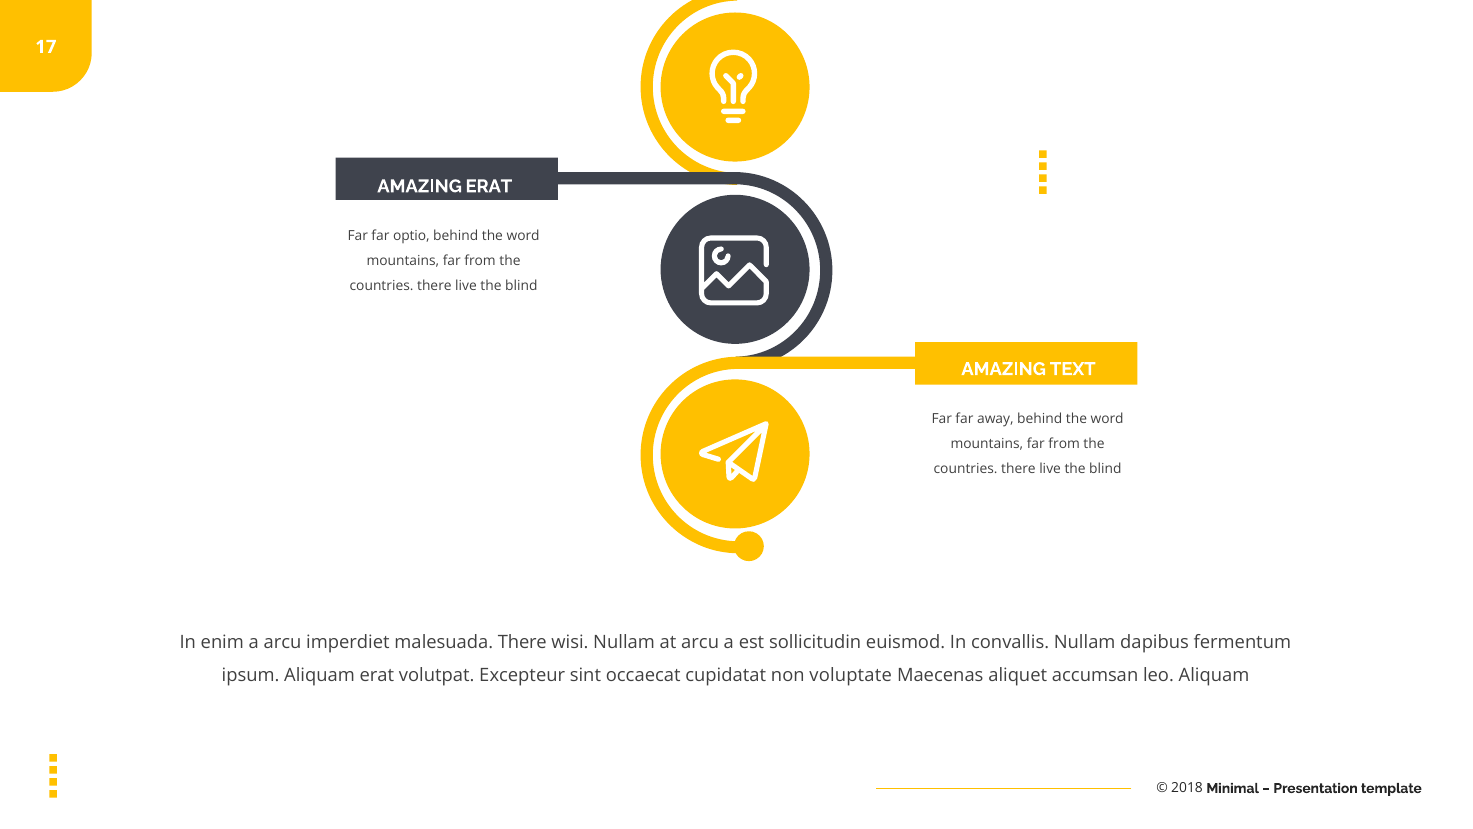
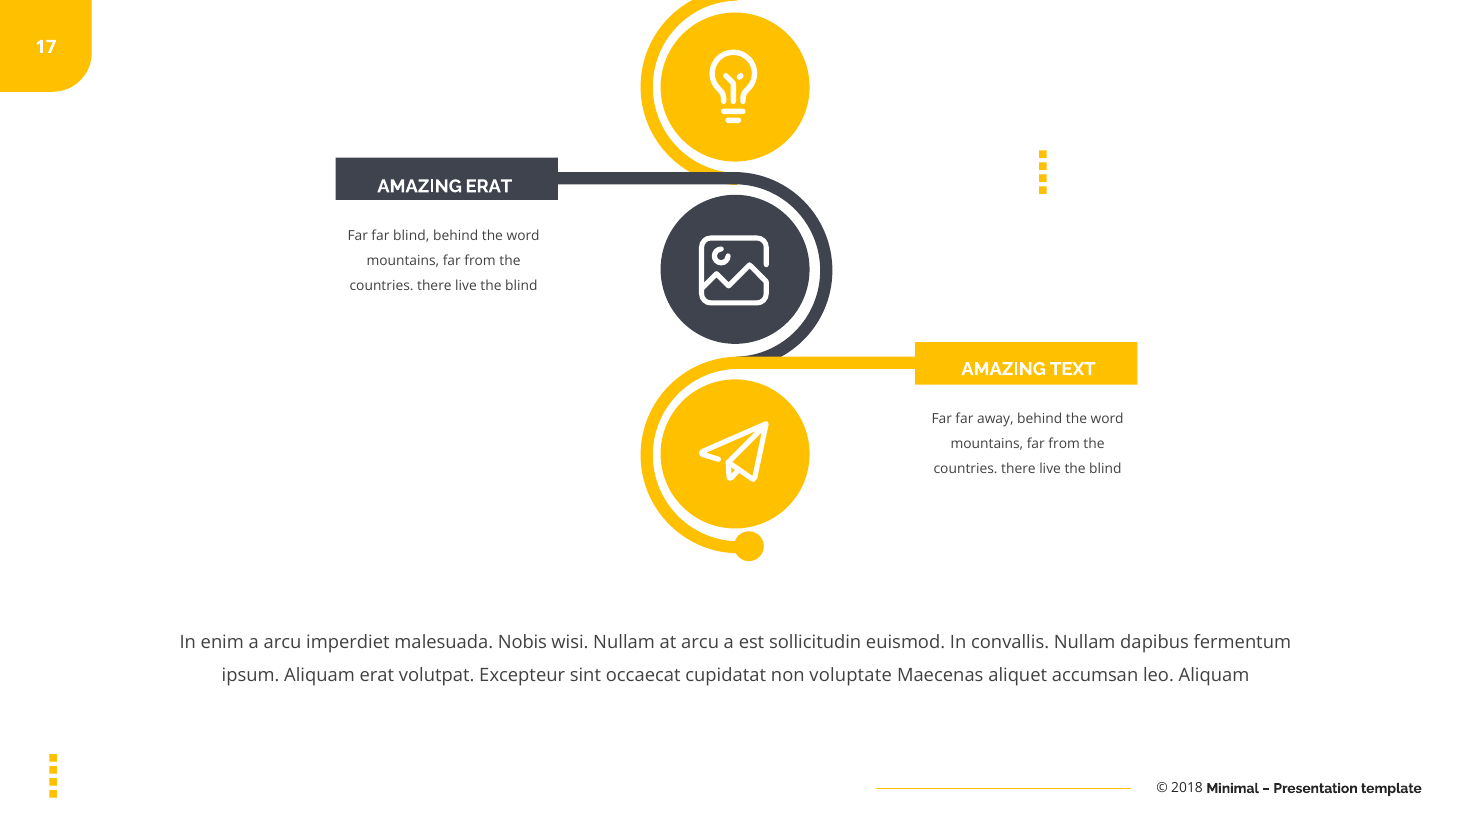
far optio: optio -> blind
malesuada There: There -> Nobis
